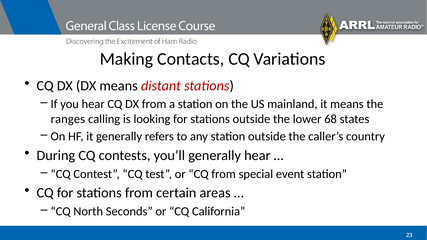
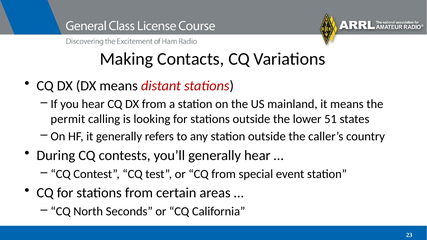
ranges: ranges -> permit
68: 68 -> 51
